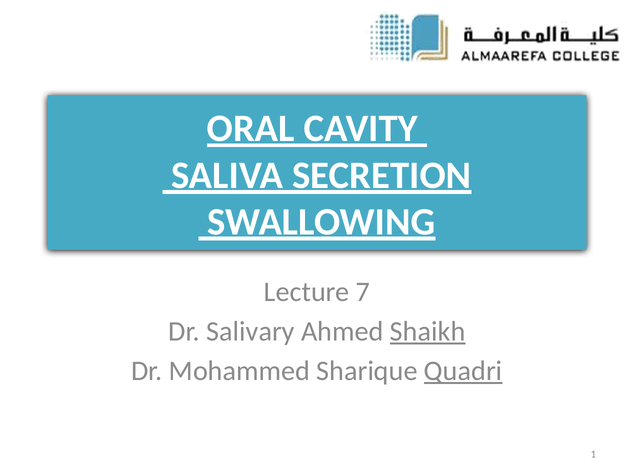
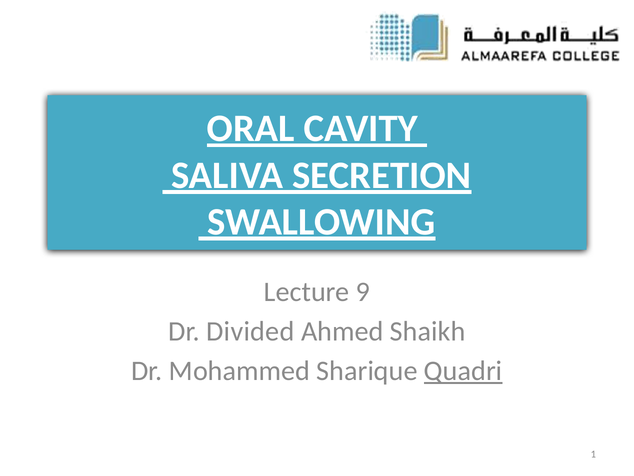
7: 7 -> 9
Salivary: Salivary -> Divided
Shaikh underline: present -> none
